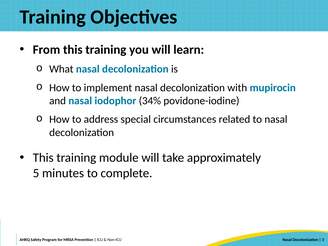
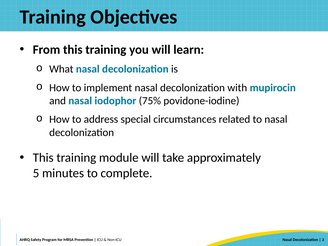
34%: 34% -> 75%
